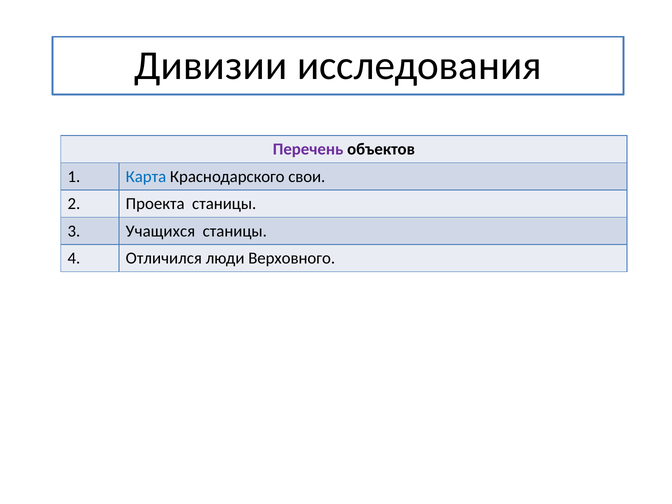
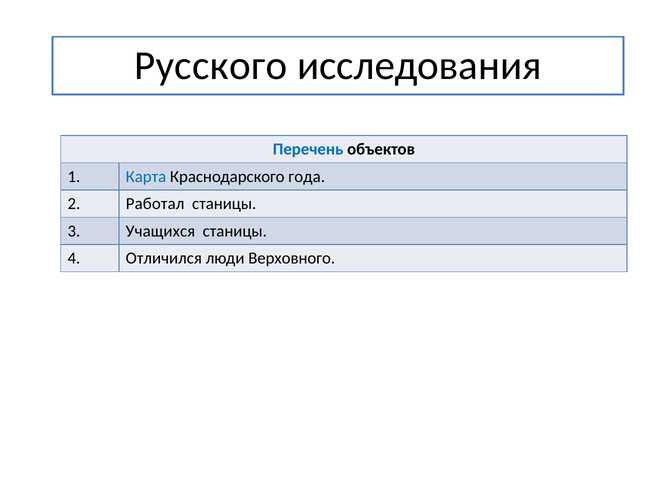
Дивизии: Дивизии -> Русского
Перечень colour: purple -> blue
свои: свои -> года
Проекта: Проекта -> Работал
